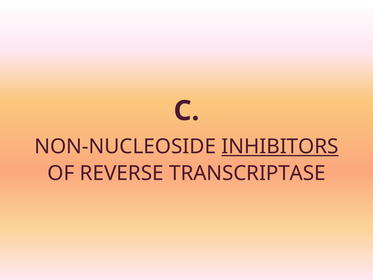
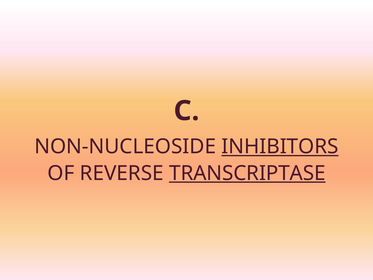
TRANSCRIPTASE underline: none -> present
